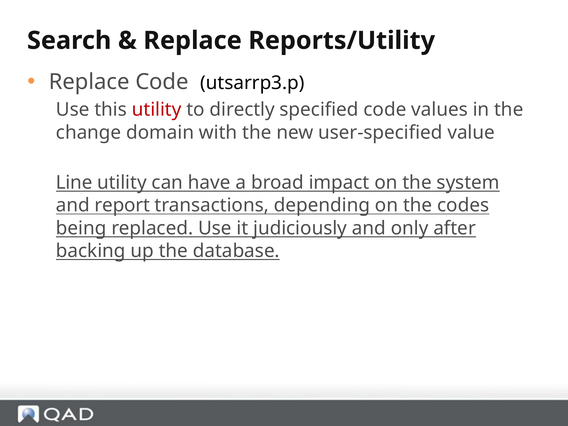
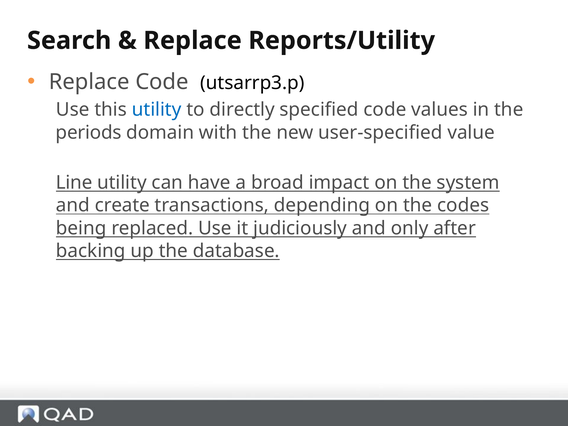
utility at (157, 110) colour: red -> blue
change: change -> periods
report: report -> create
